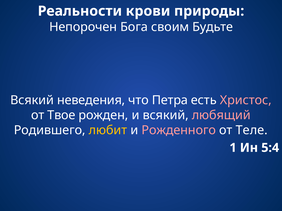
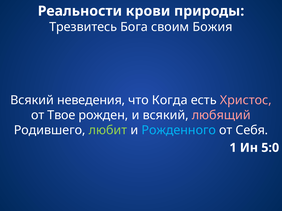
Непорочен: Непорочен -> Трезвитесь
Будьте: Будьте -> Божия
Петра: Петра -> Когда
любит colour: yellow -> light green
Рожденного colour: pink -> light blue
Теле: Теле -> Себя
5:4: 5:4 -> 5:0
